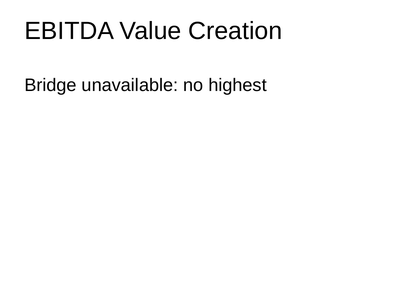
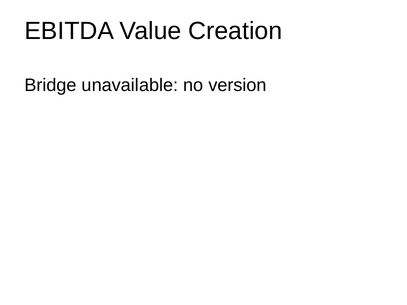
highest: highest -> version
